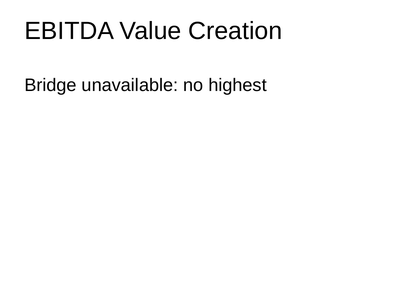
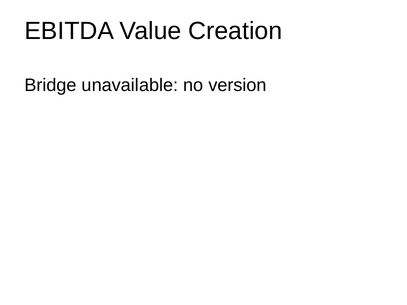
highest: highest -> version
